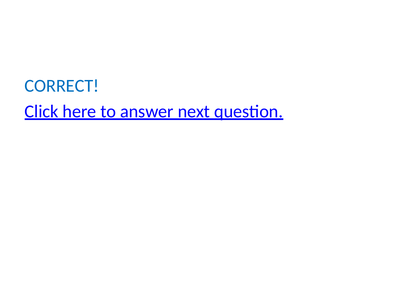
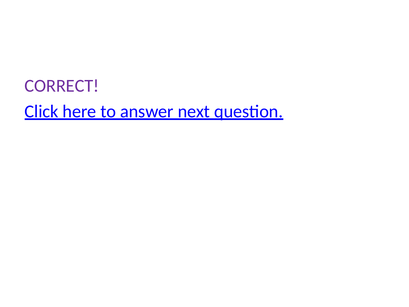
CORRECT colour: blue -> purple
